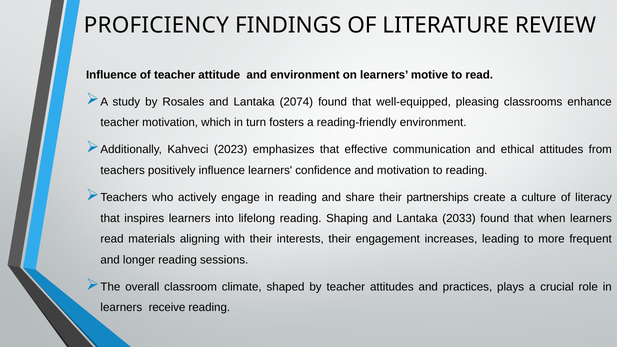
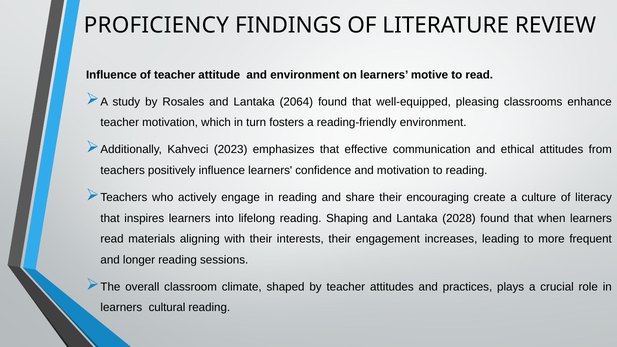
2074: 2074 -> 2064
partnerships: partnerships -> encouraging
2033: 2033 -> 2028
receive: receive -> cultural
